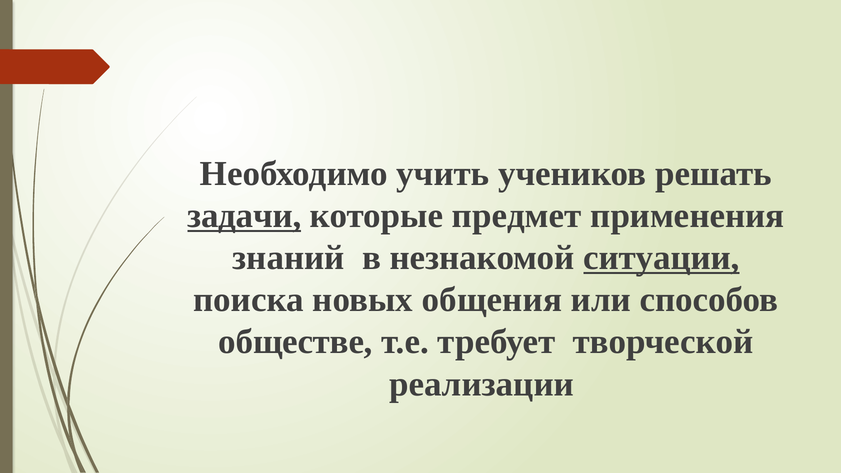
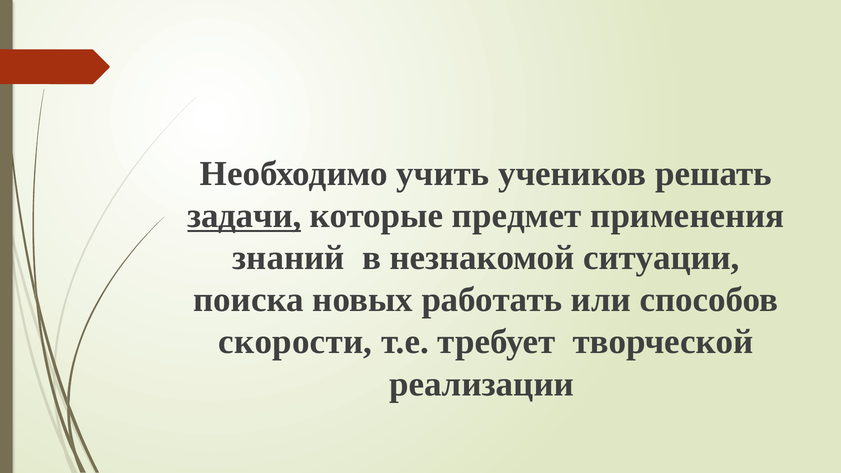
ситуации underline: present -> none
общения: общения -> работать
обществе: обществе -> скорости
